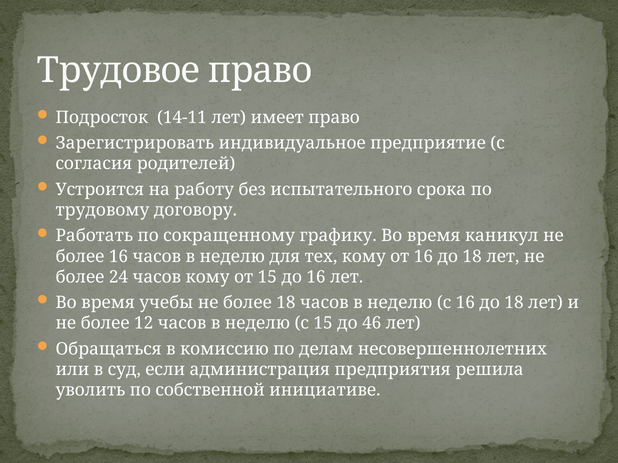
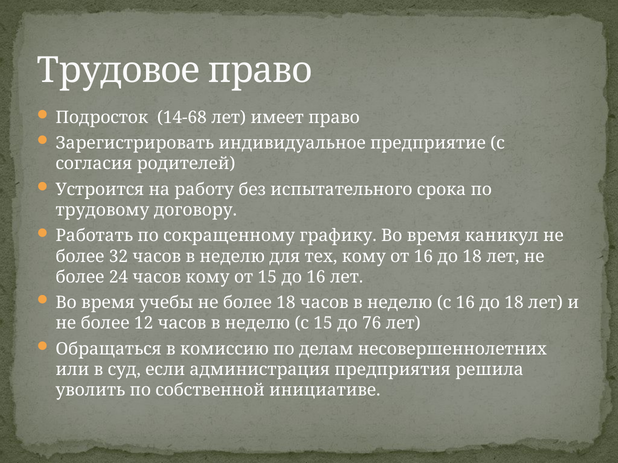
14-11: 14-11 -> 14-68
более 16: 16 -> 32
46: 46 -> 76
